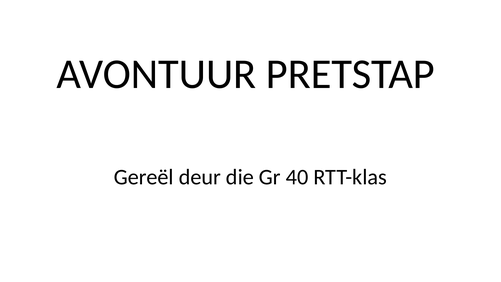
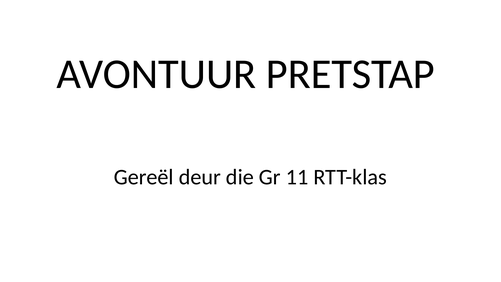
40: 40 -> 11
